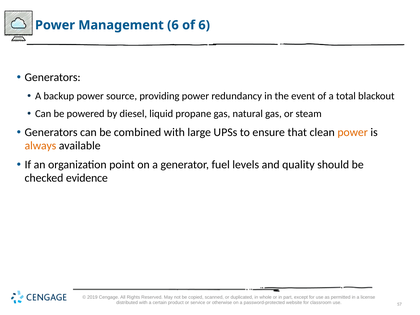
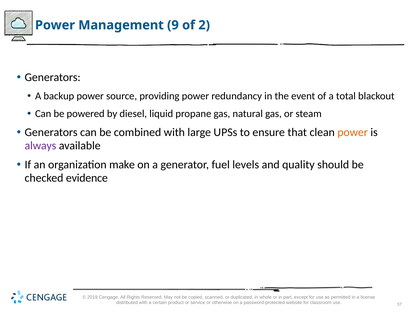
Management 6: 6 -> 9
of 6: 6 -> 2
always colour: orange -> purple
point: point -> make
